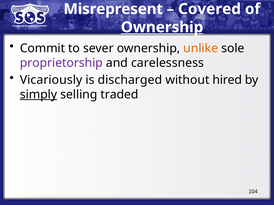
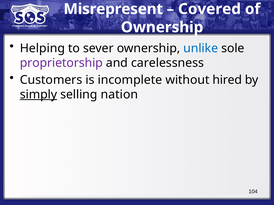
Ownership at (162, 27) underline: present -> none
Commit: Commit -> Helping
unlike colour: orange -> blue
Vicariously: Vicariously -> Customers
discharged: discharged -> incomplete
traded: traded -> nation
